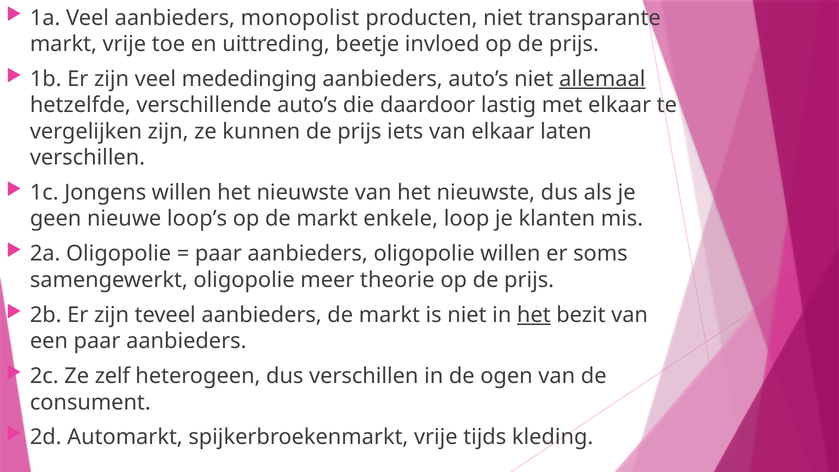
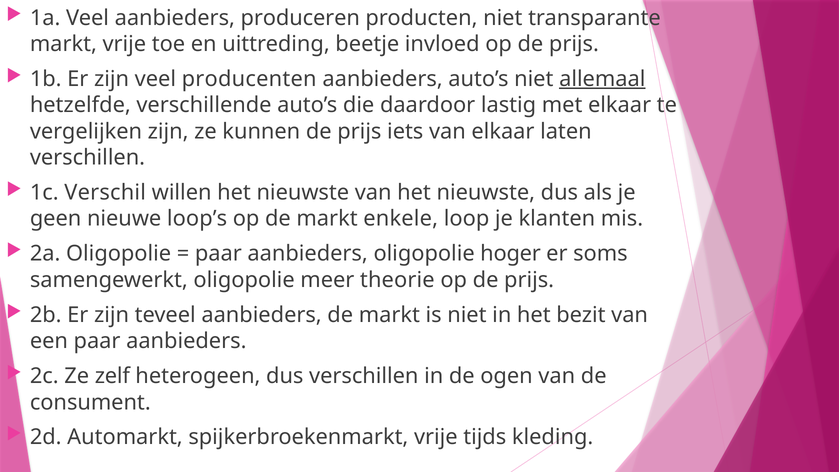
monopolist: monopolist -> produceren
mededinging: mededinging -> producenten
Jongens: Jongens -> Verschil
oligopolie willen: willen -> hoger
het at (534, 315) underline: present -> none
